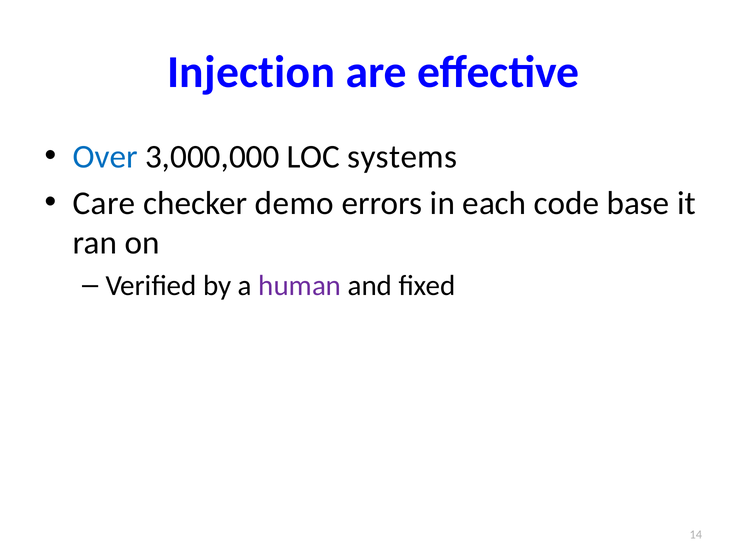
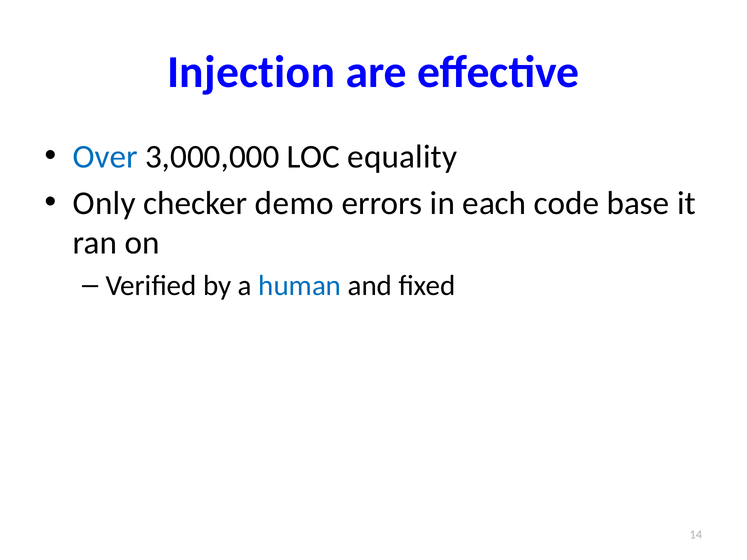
systems: systems -> equality
Care: Care -> Only
human colour: purple -> blue
